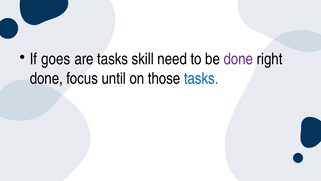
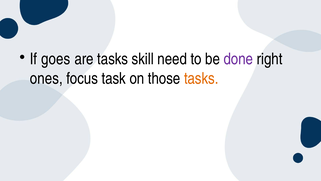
done at (46, 78): done -> ones
until: until -> task
tasks at (201, 78) colour: blue -> orange
